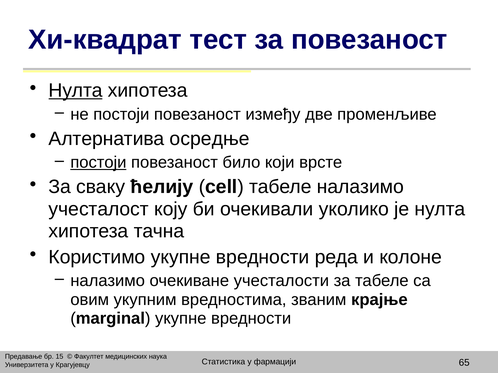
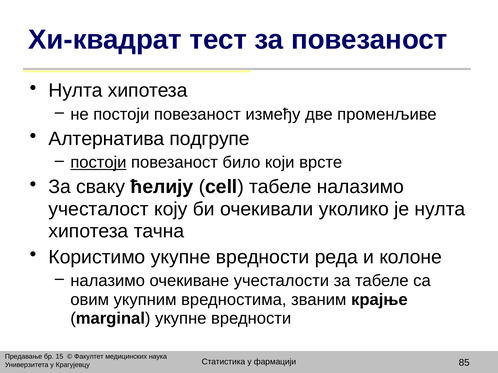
Нулта at (76, 91) underline: present -> none
осредње: осредње -> подгрупе
65: 65 -> 85
